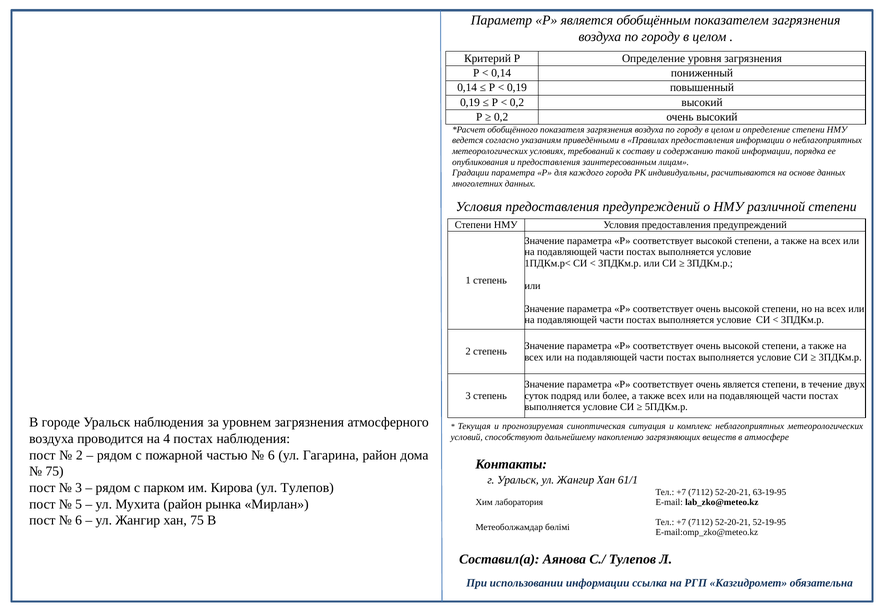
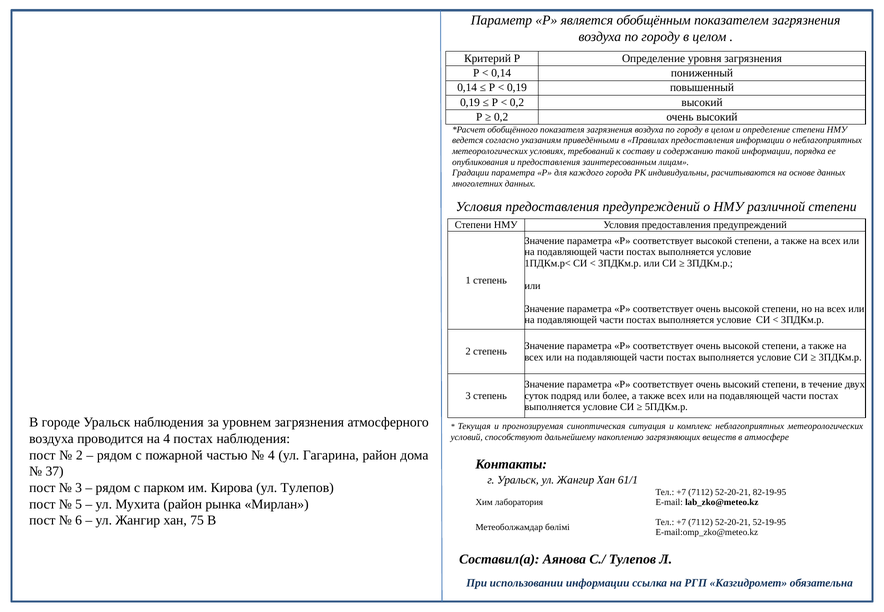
соответствует очень является: является -> высокий
6 at (271, 455): 6 -> 4
75 at (55, 471): 75 -> 37
63-19-95: 63-19-95 -> 82-19-95
